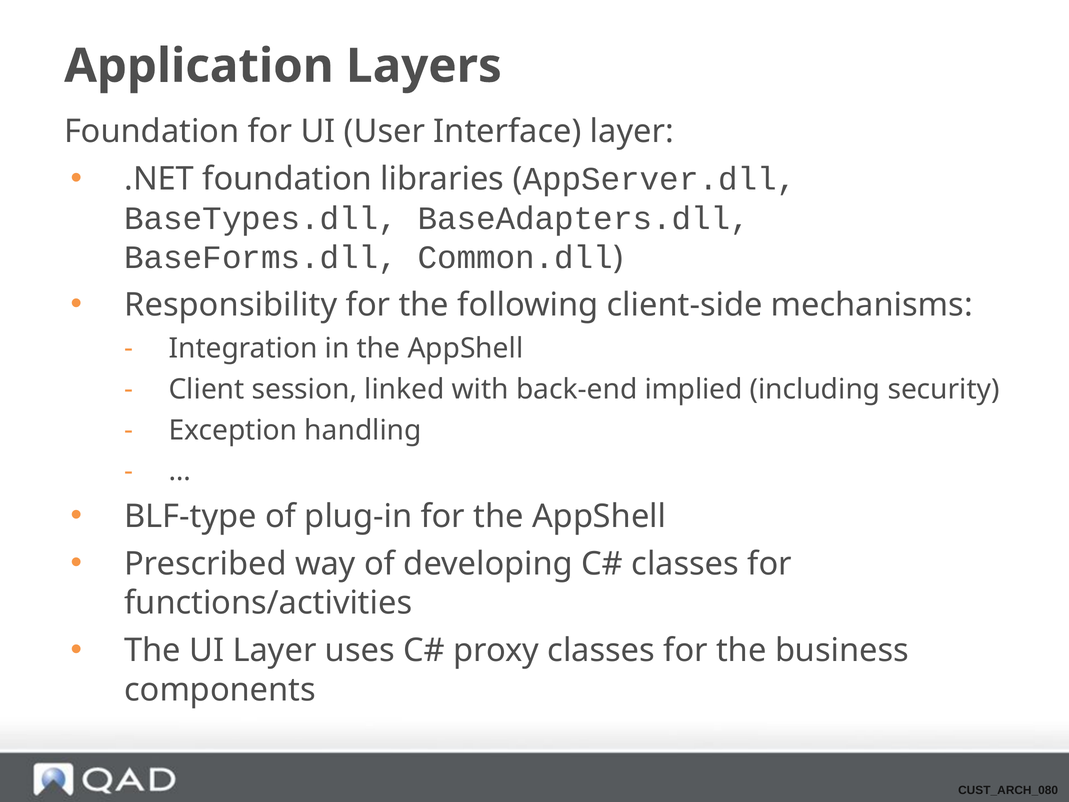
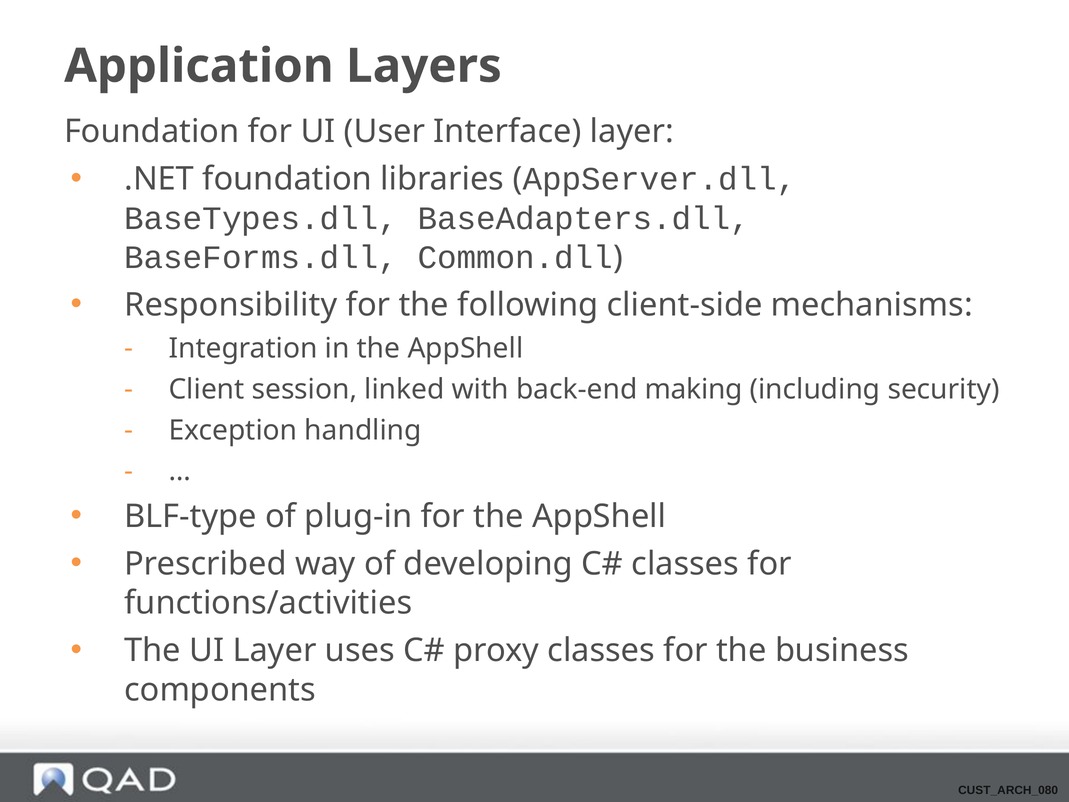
implied: implied -> making
